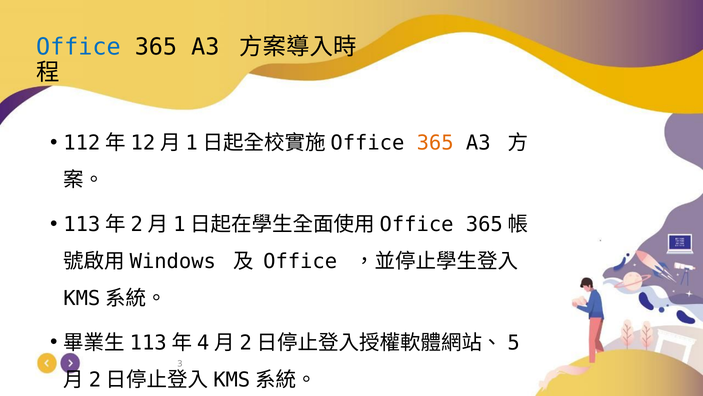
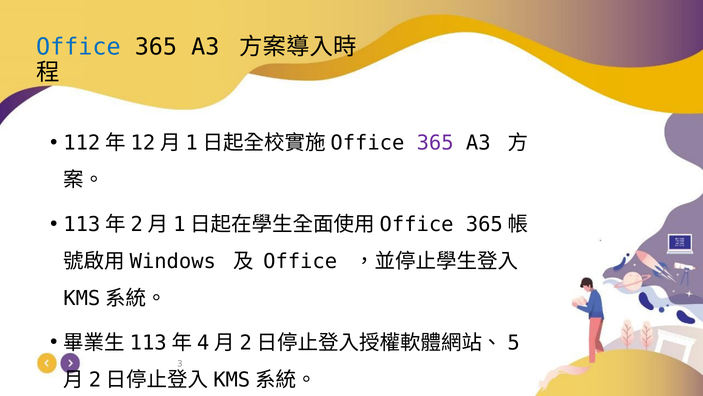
365 at (435, 143) colour: orange -> purple
